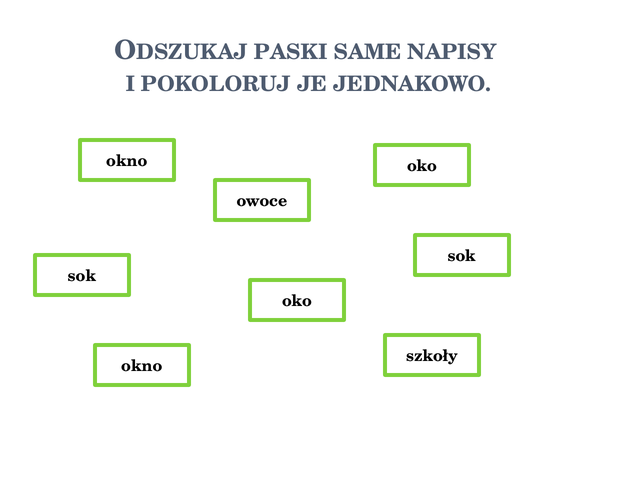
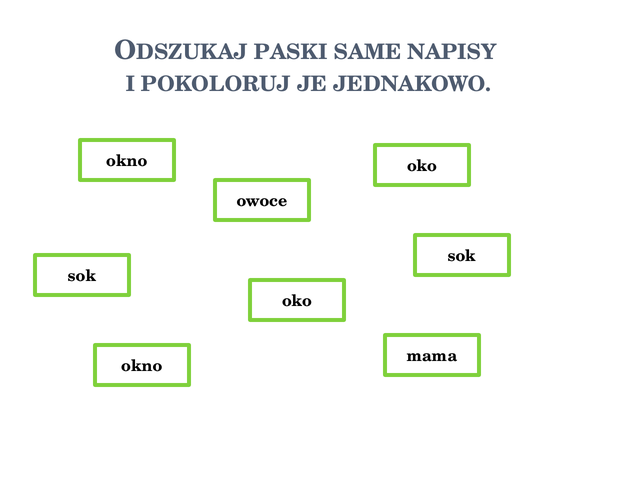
szkoły: szkoły -> mama
